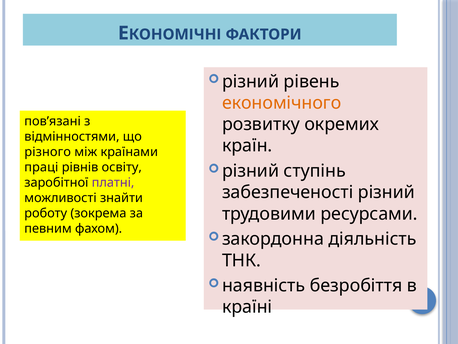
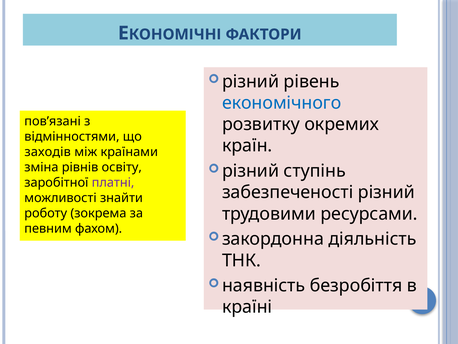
економічного colour: orange -> blue
різного: різного -> заходів
праці: праці -> зміна
